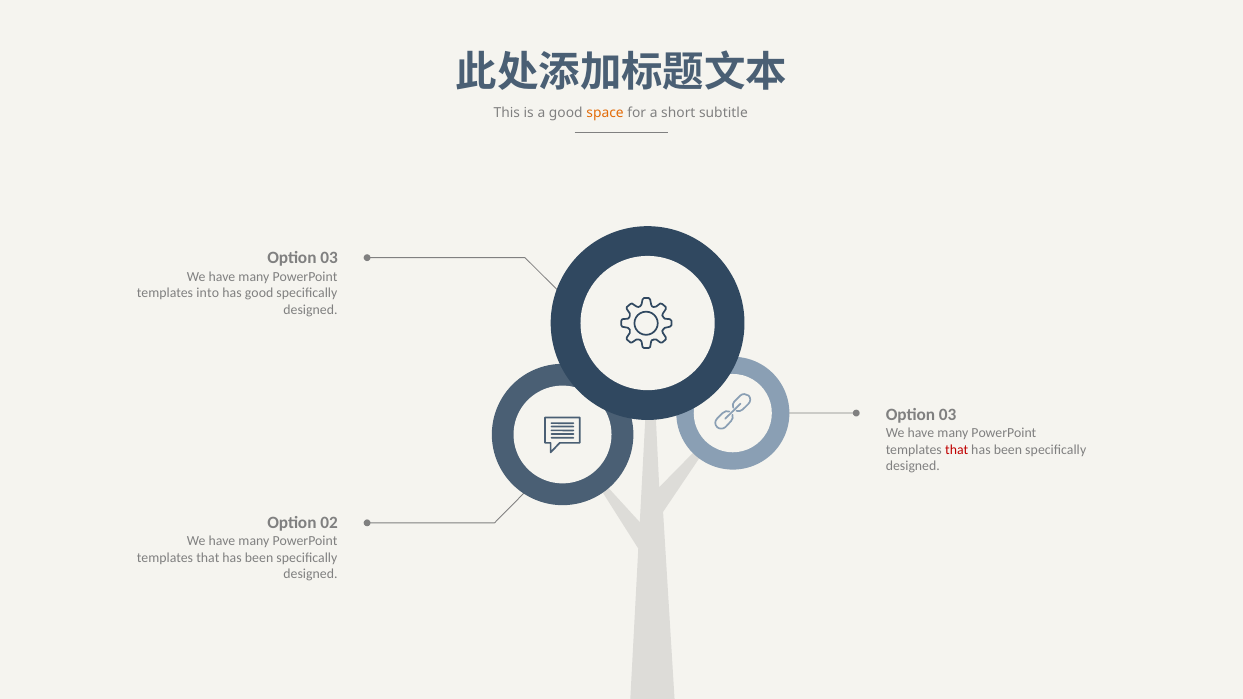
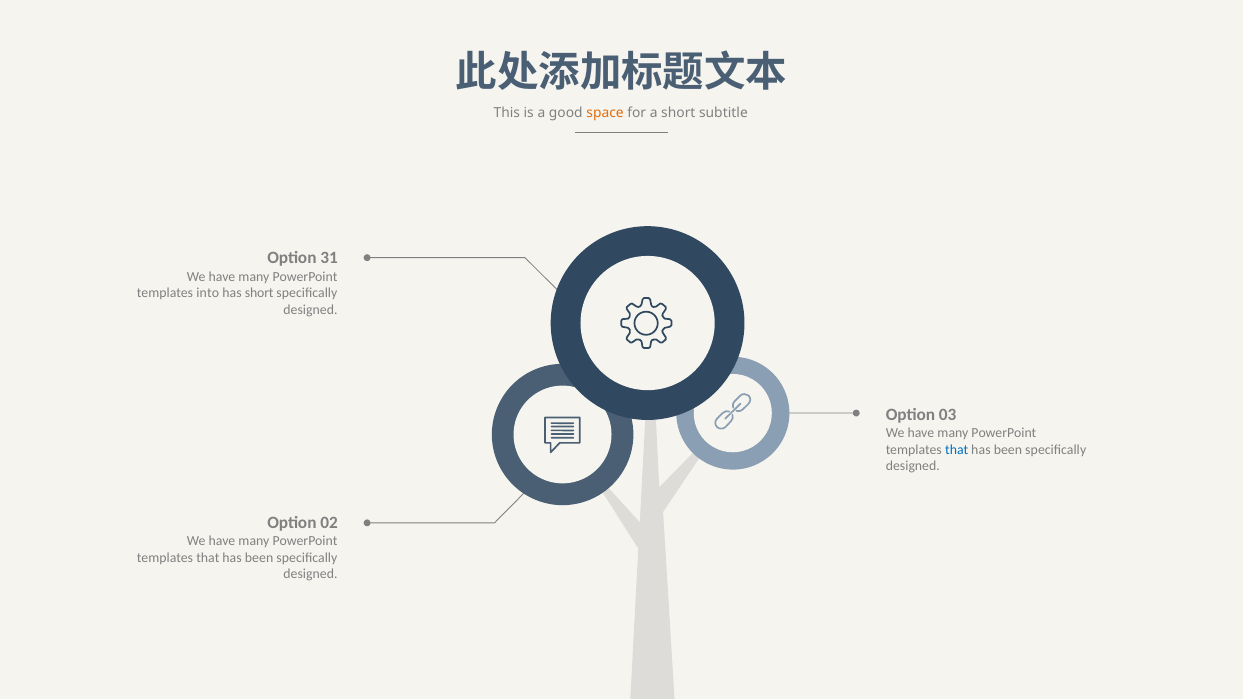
03 at (329, 258): 03 -> 31
has good: good -> short
that at (957, 450) colour: red -> blue
